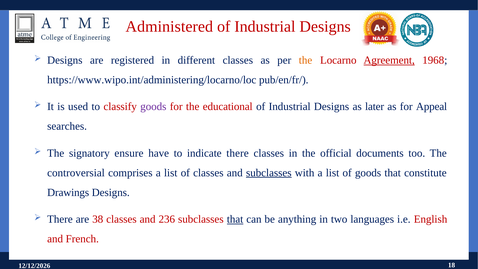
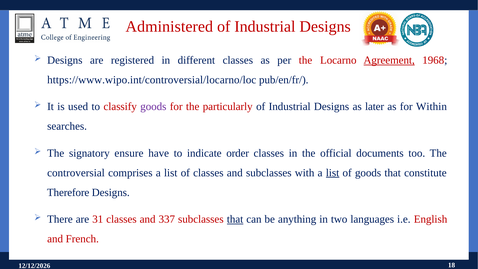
the at (306, 60) colour: orange -> red
https://www.wipo.int/administering/locarno/loc: https://www.wipo.int/administering/locarno/loc -> https://www.wipo.int/controversial/locarno/loc
educational: educational -> particularly
Appeal: Appeal -> Within
indicate there: there -> order
subclasses at (269, 173) underline: present -> none
list at (333, 173) underline: none -> present
Drawings: Drawings -> Therefore
38: 38 -> 31
236: 236 -> 337
